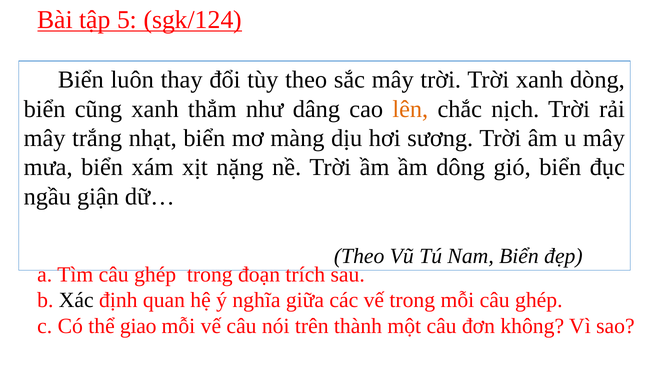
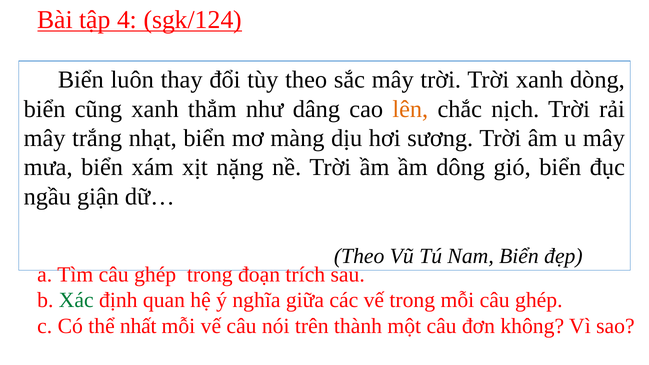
5: 5 -> 4
Xác colour: black -> green
giao: giao -> nhất
